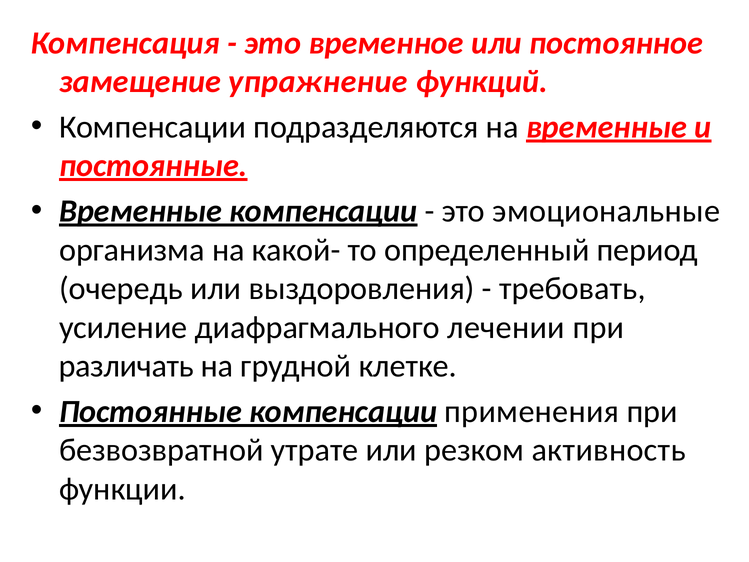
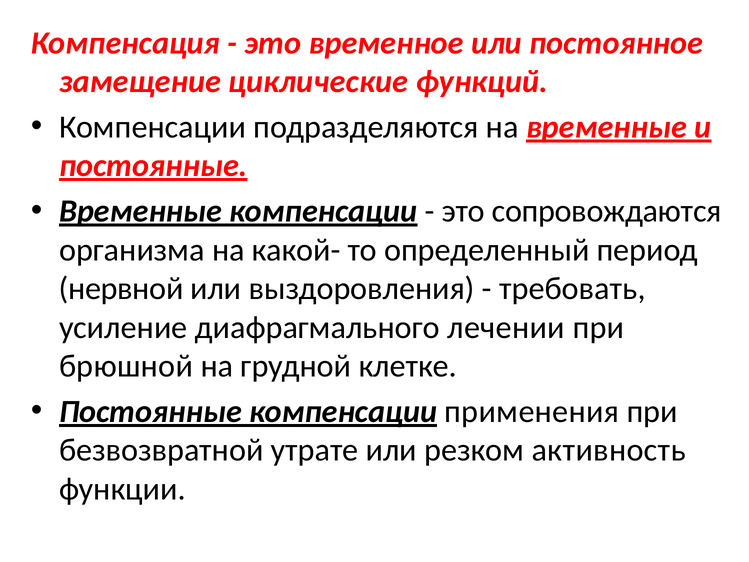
упражнение: упражнение -> циклические
эмоциональные: эмоциональные -> сопровождаются
очередь: очередь -> нервной
различать: различать -> брюшной
